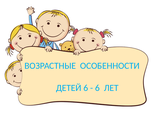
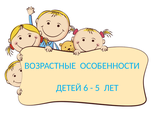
6 at (97, 88): 6 -> 5
